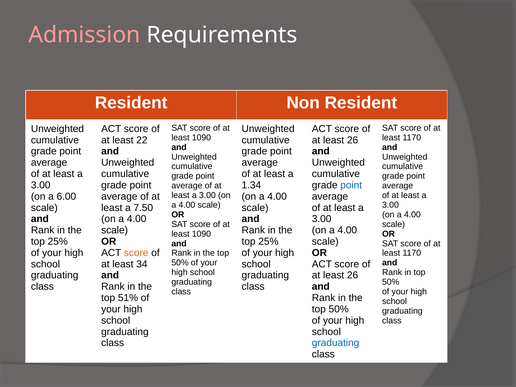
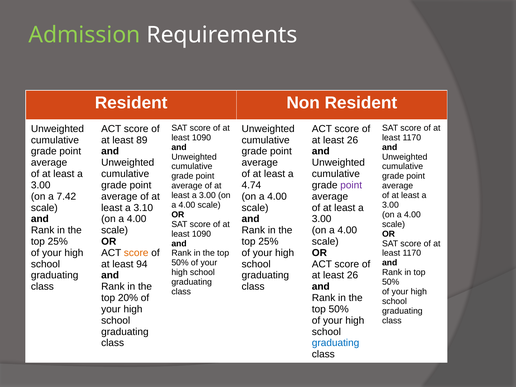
Admission colour: pink -> light green
22: 22 -> 89
1.34: 1.34 -> 4.74
point at (351, 185) colour: blue -> purple
6.00: 6.00 -> 7.42
7.50: 7.50 -> 3.10
34: 34 -> 94
51%: 51% -> 20%
